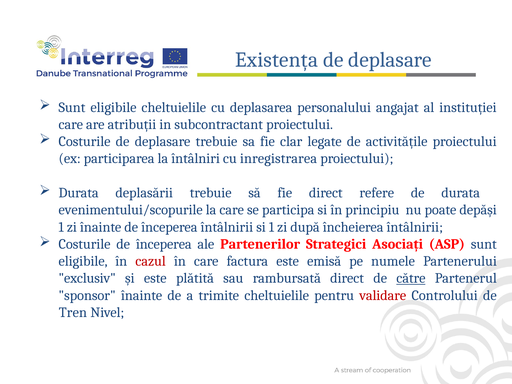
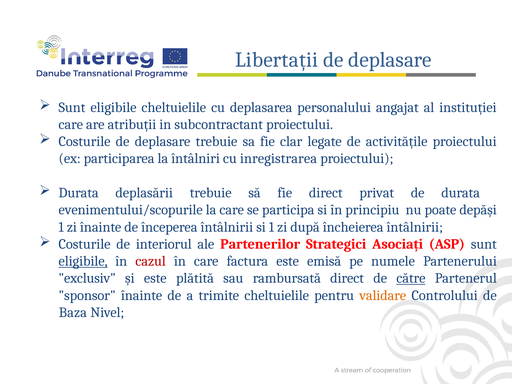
Existența: Existența -> Libertații
refere: refere -> privat
Costurile de începerea: începerea -> interiorul
eligibile at (83, 261) underline: none -> present
validare colour: red -> orange
Tren: Tren -> Baza
